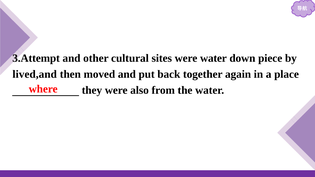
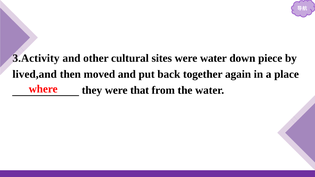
3.Attempt: 3.Attempt -> 3.Activity
also: also -> that
